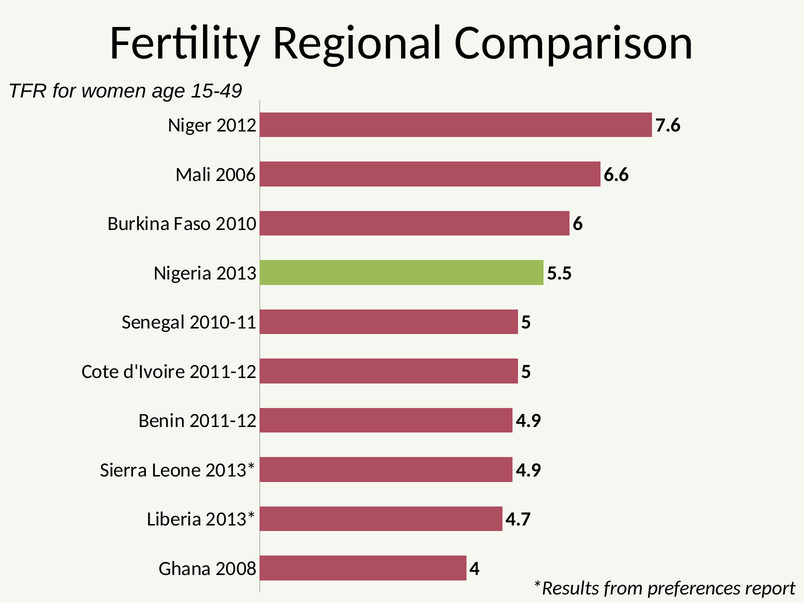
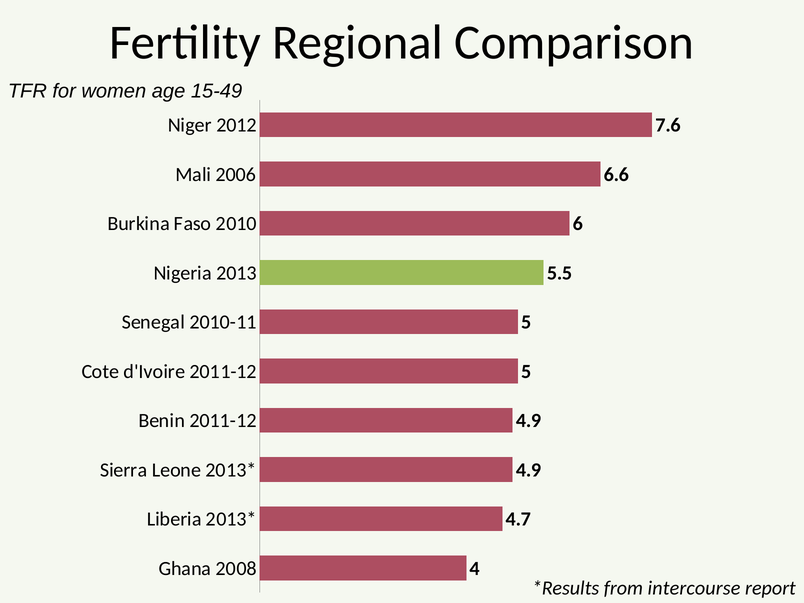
preferences: preferences -> intercourse
